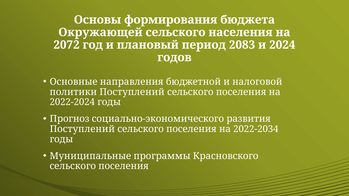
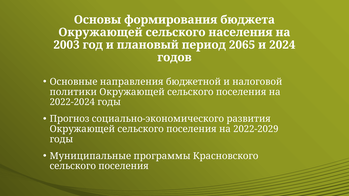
2072: 2072 -> 2003
2083: 2083 -> 2065
политики Поступлений: Поступлений -> Окружающей
Поступлений at (82, 129): Поступлений -> Окружающей
2022-2034: 2022-2034 -> 2022-2029
